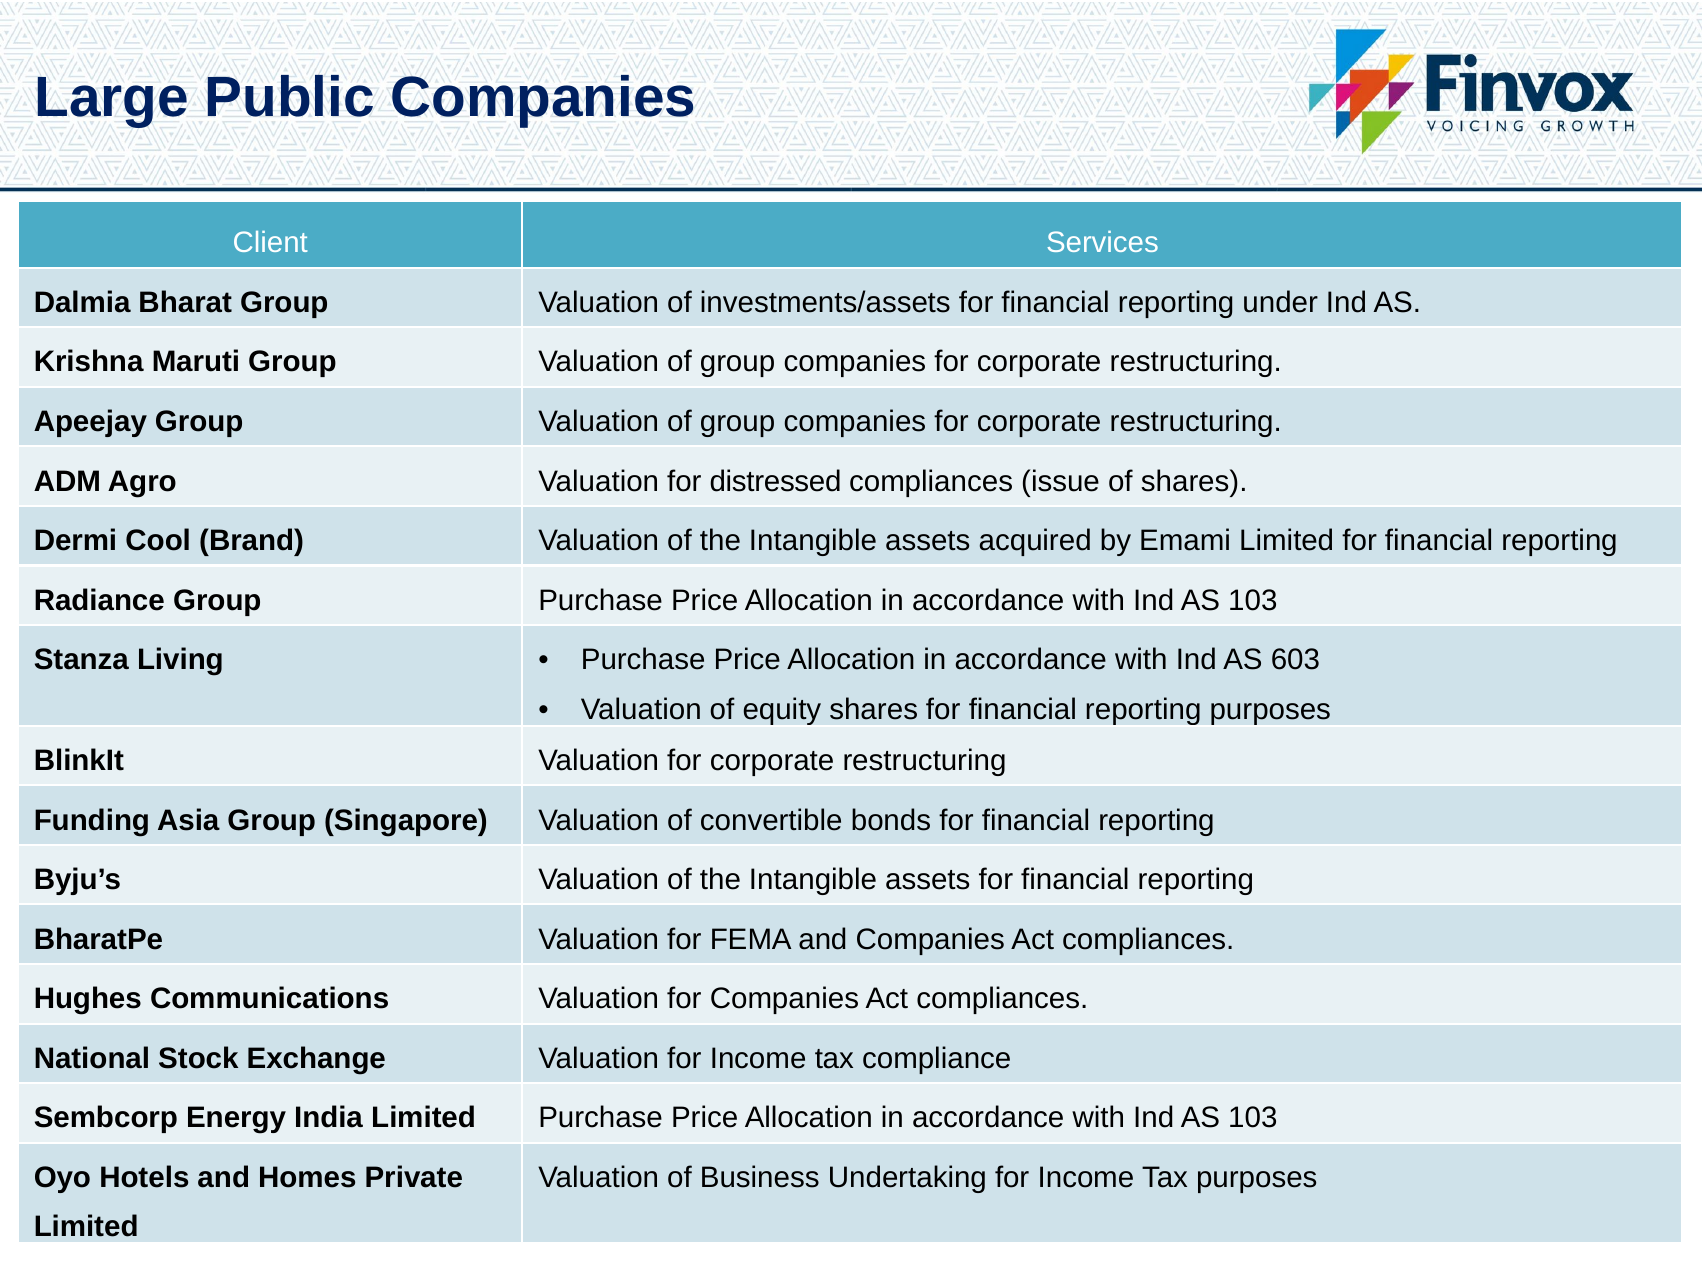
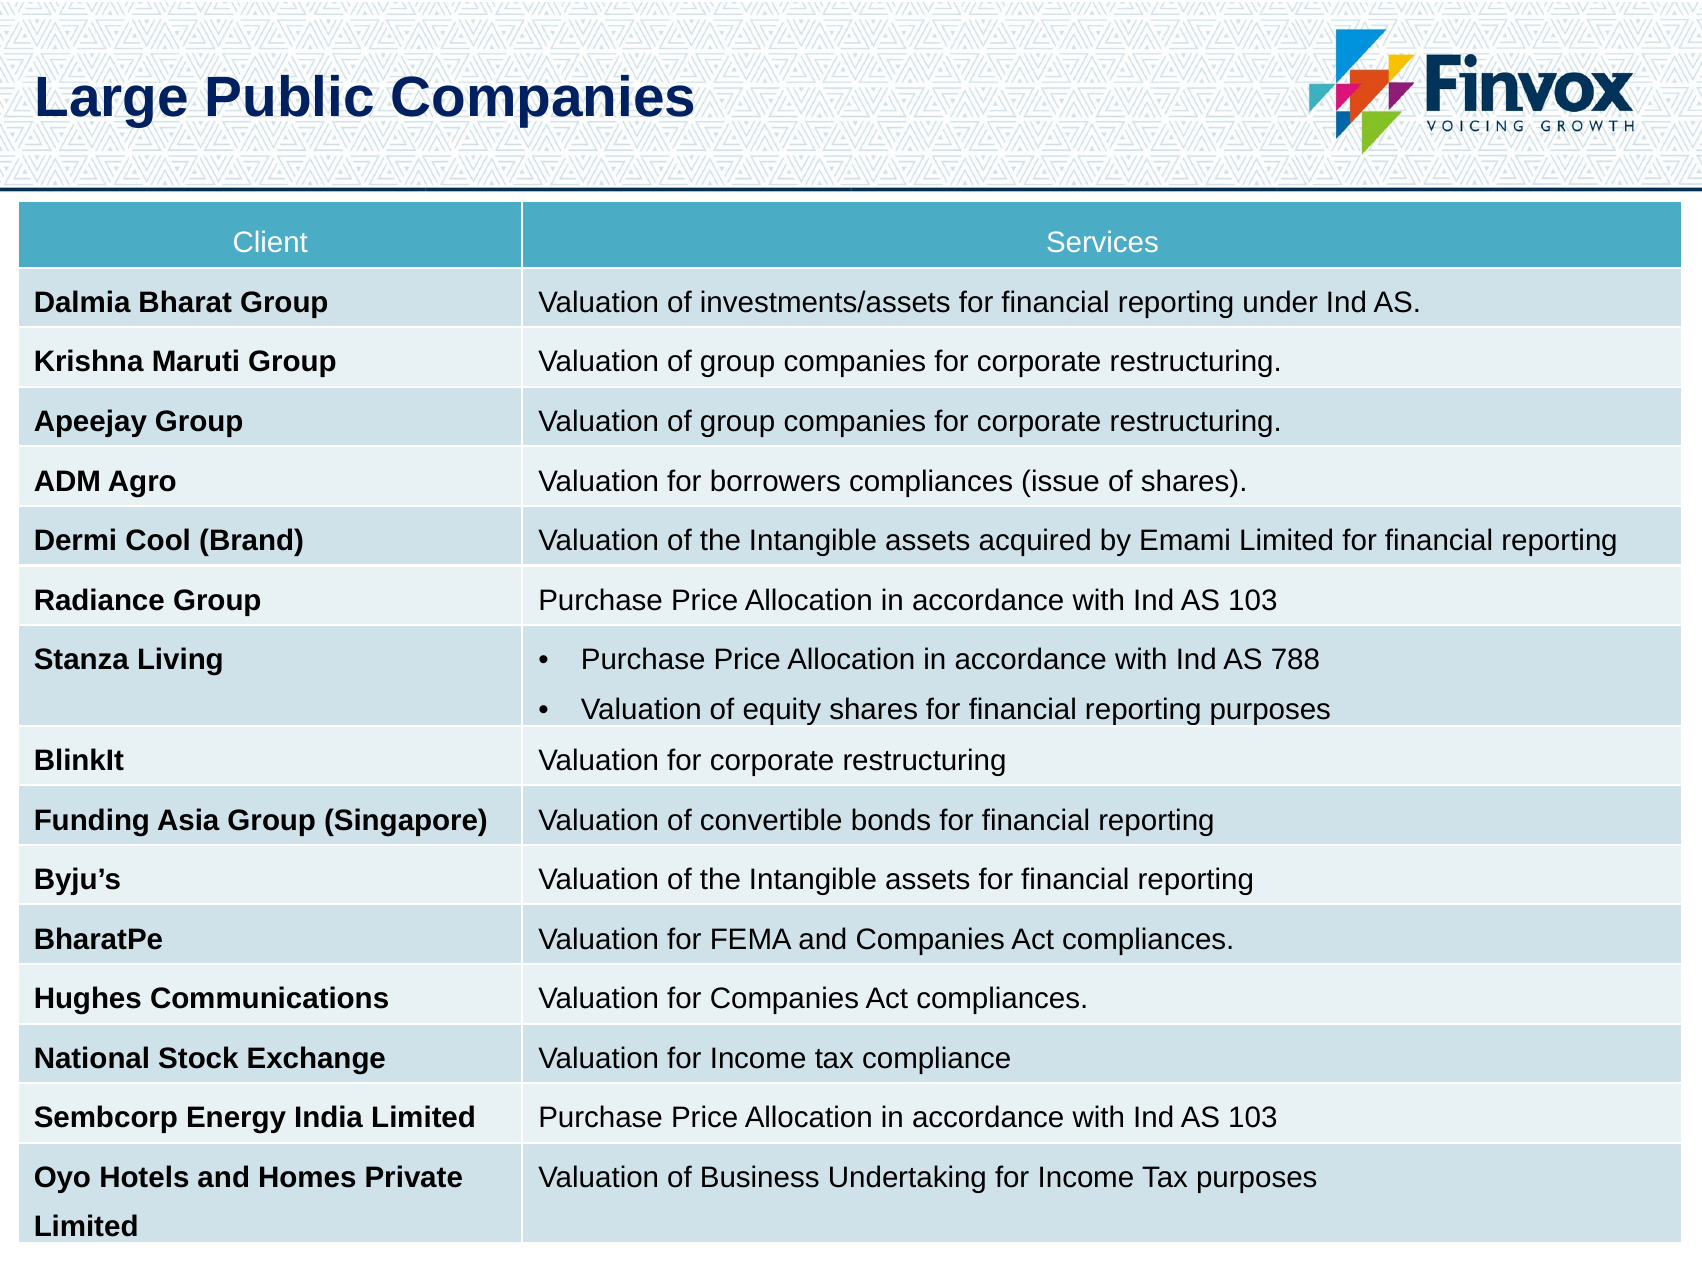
distressed: distressed -> borrowers
603: 603 -> 788
